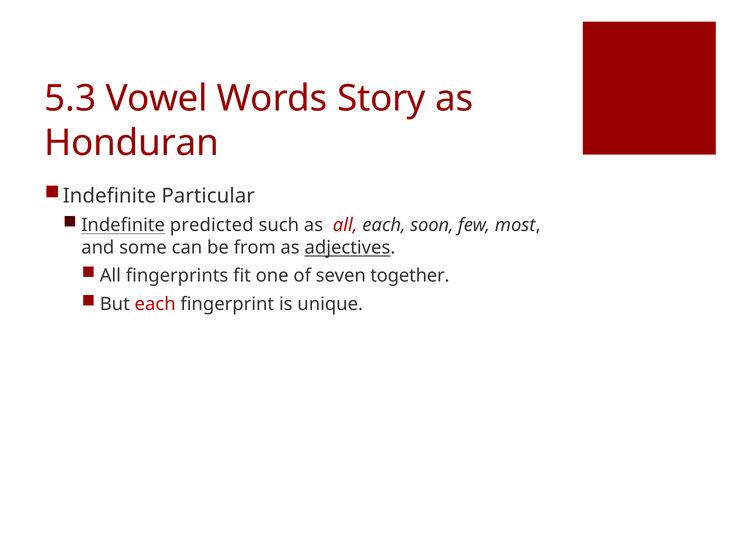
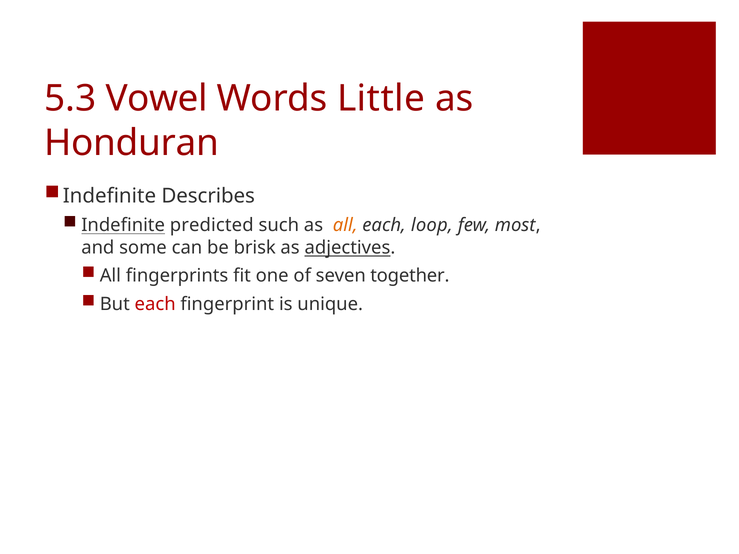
Story: Story -> Little
Particular: Particular -> Describes
all at (345, 225) colour: red -> orange
soon: soon -> loop
from: from -> brisk
